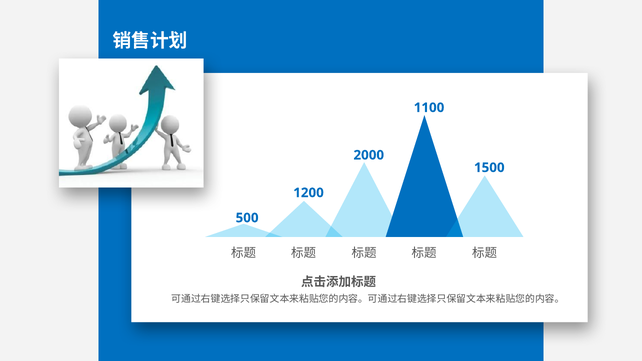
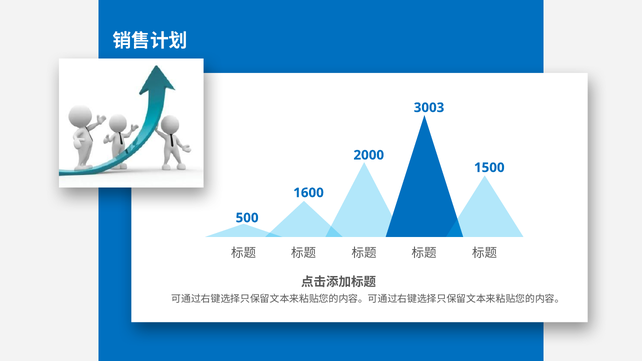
1100: 1100 -> 3003
1200: 1200 -> 1600
